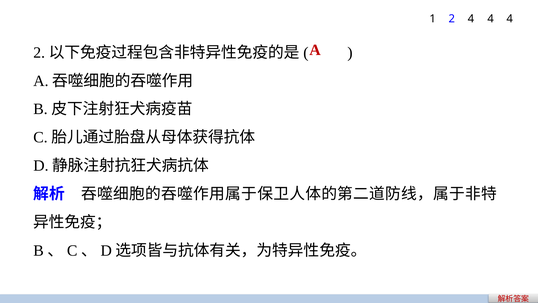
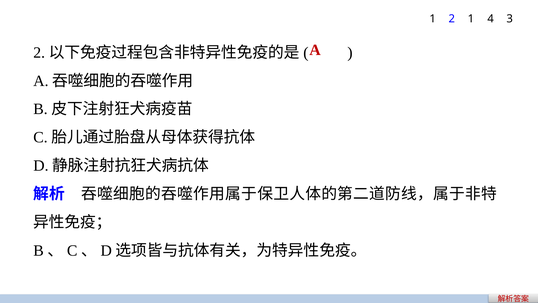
2 4: 4 -> 1
4 at (510, 19): 4 -> 3
